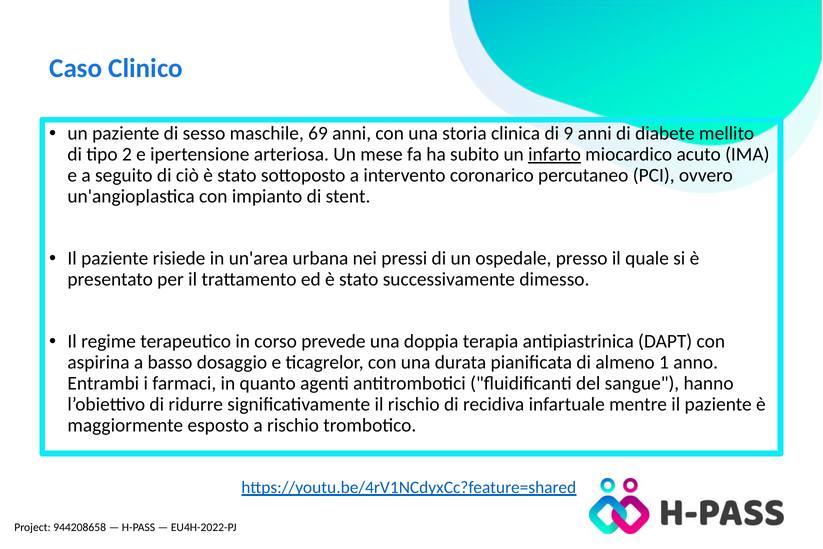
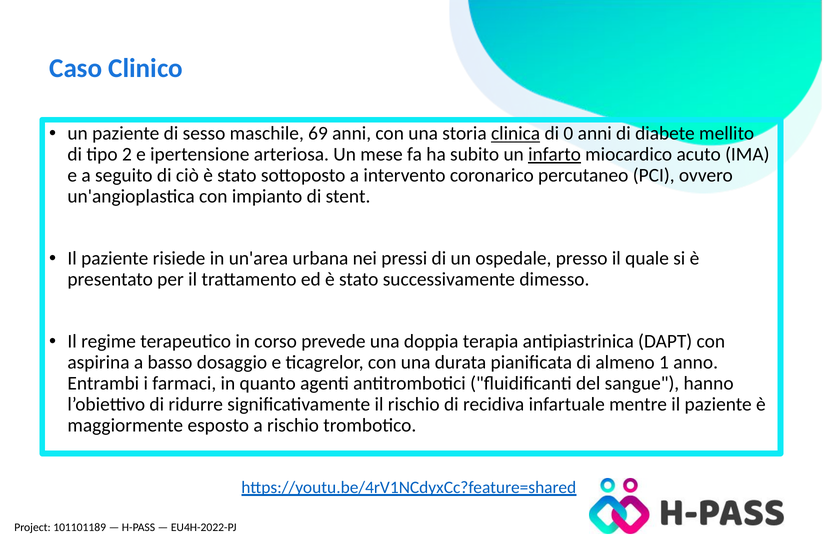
clinica underline: none -> present
9: 9 -> 0
944208658: 944208658 -> 101101189
